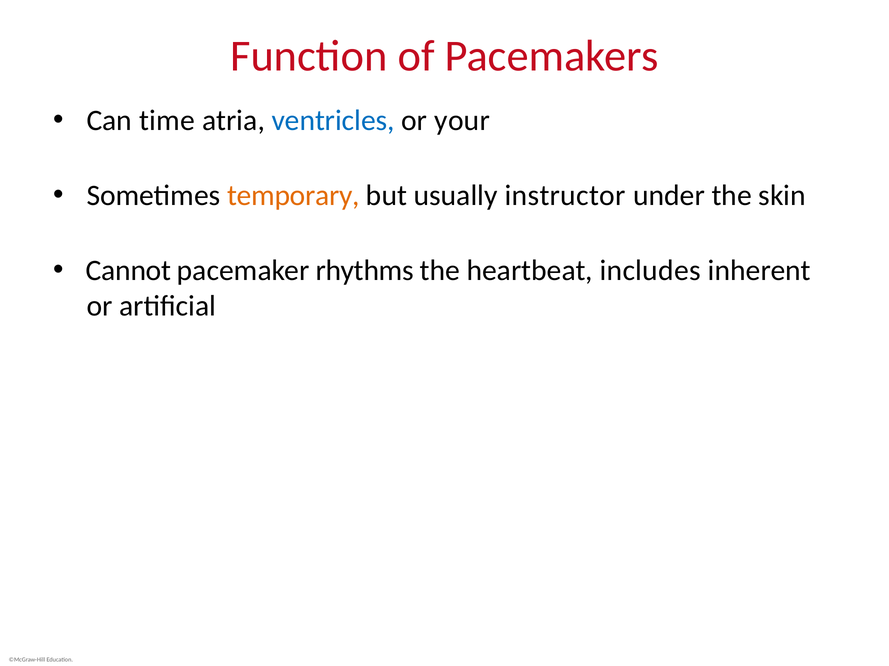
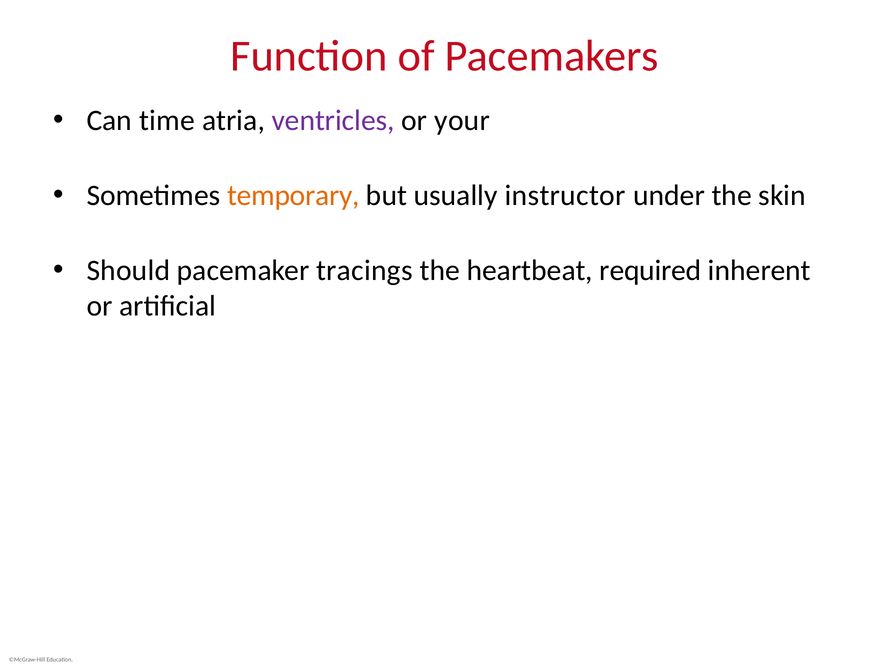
ventricles colour: blue -> purple
Cannot: Cannot -> Should
rhythms: rhythms -> tracings
includes: includes -> required
